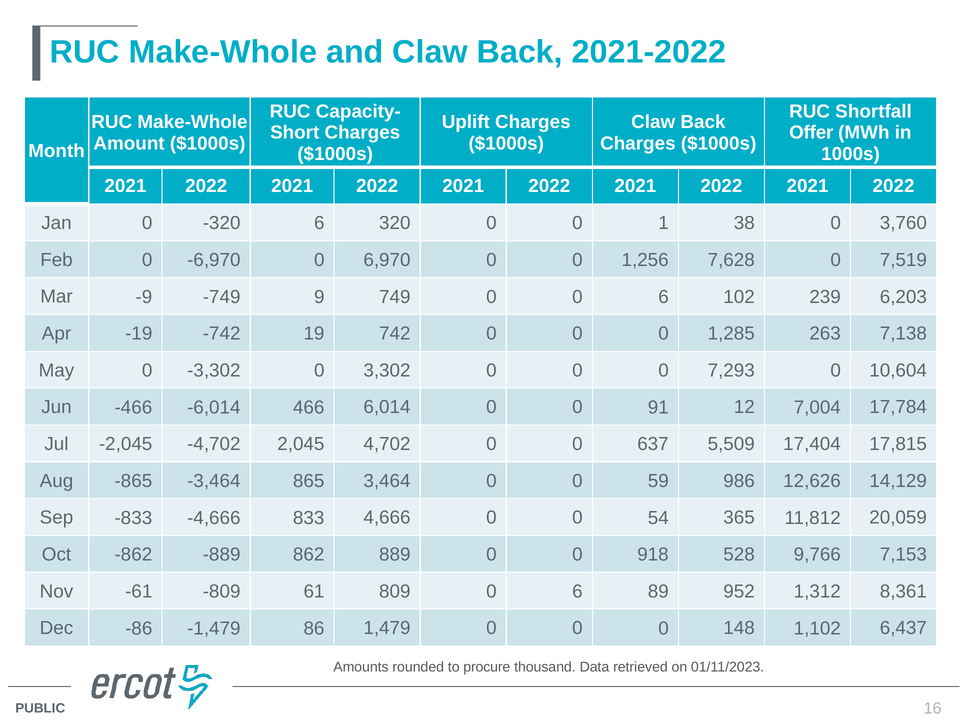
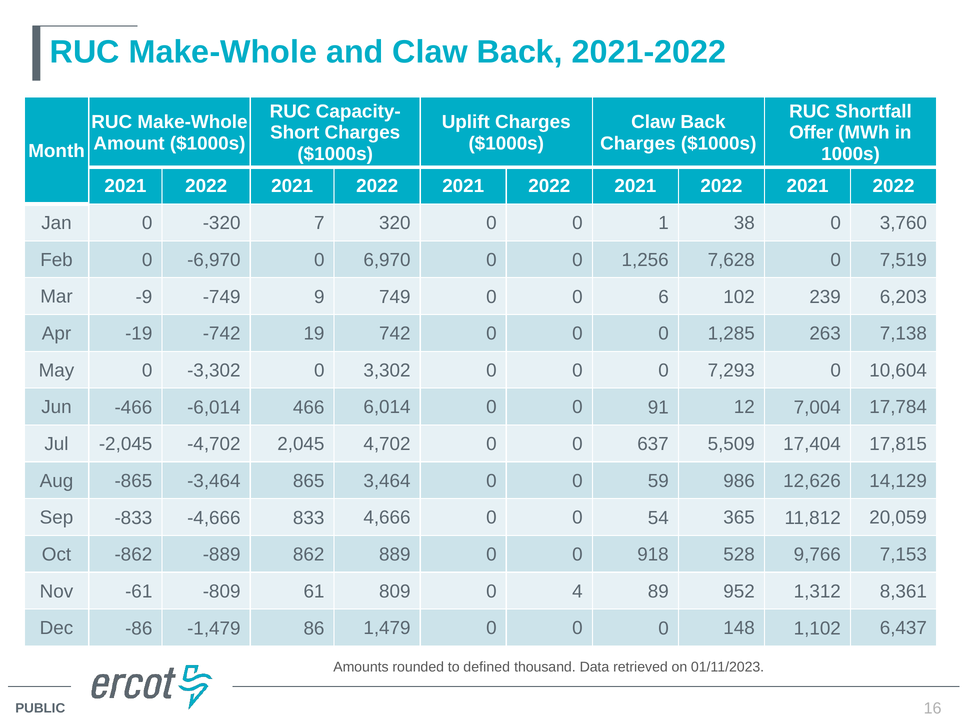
-320 6: 6 -> 7
809 0 6: 6 -> 4
procure: procure -> defined
